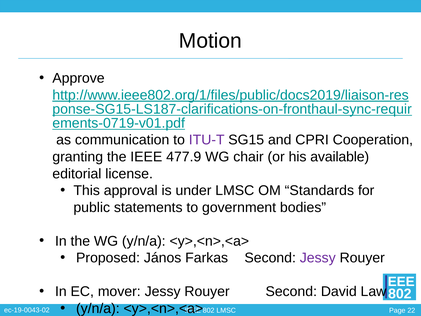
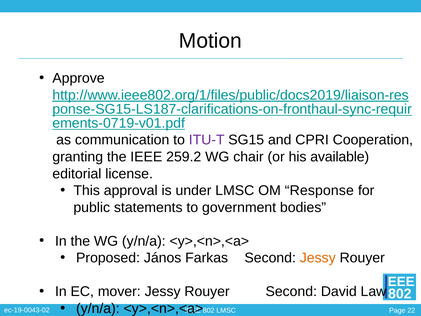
477.9: 477.9 -> 259.2
Standards: Standards -> Response
Jessy at (318, 258) colour: purple -> orange
